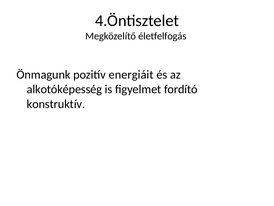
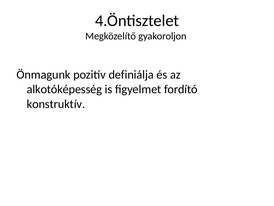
életfelfogás: életfelfogás -> gyakoroljon
energiáit: energiáit -> definiálja
